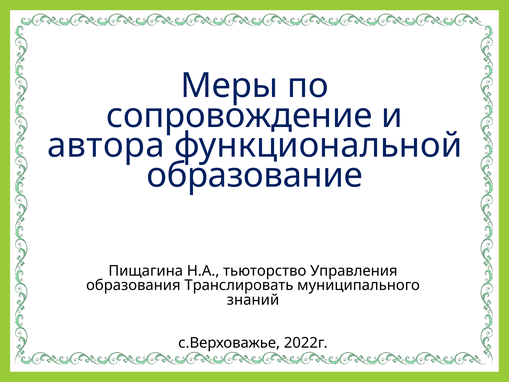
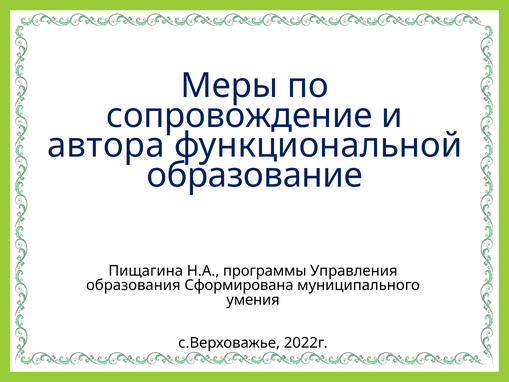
тьюторство: тьюторство -> программы
Транслировать: Транслировать -> Сформирована
знаний: знаний -> умения
